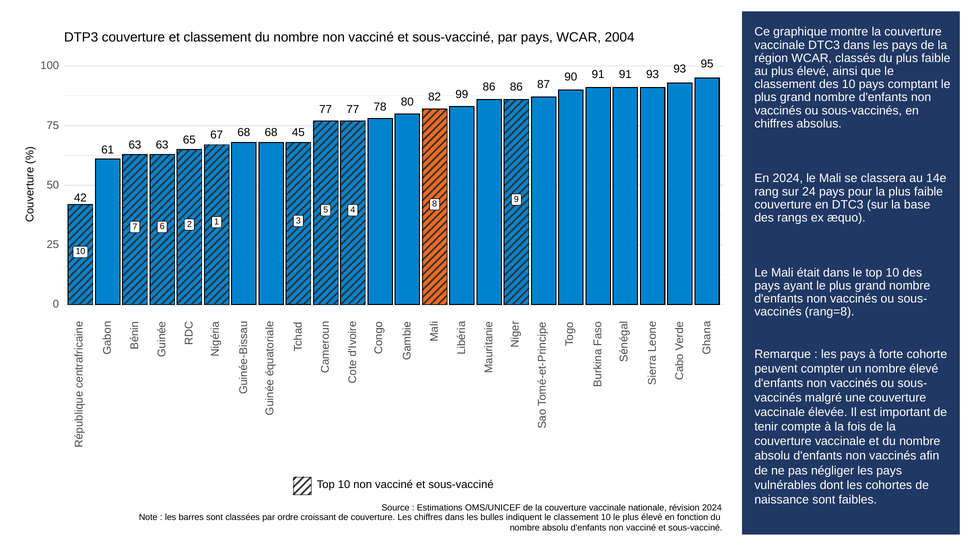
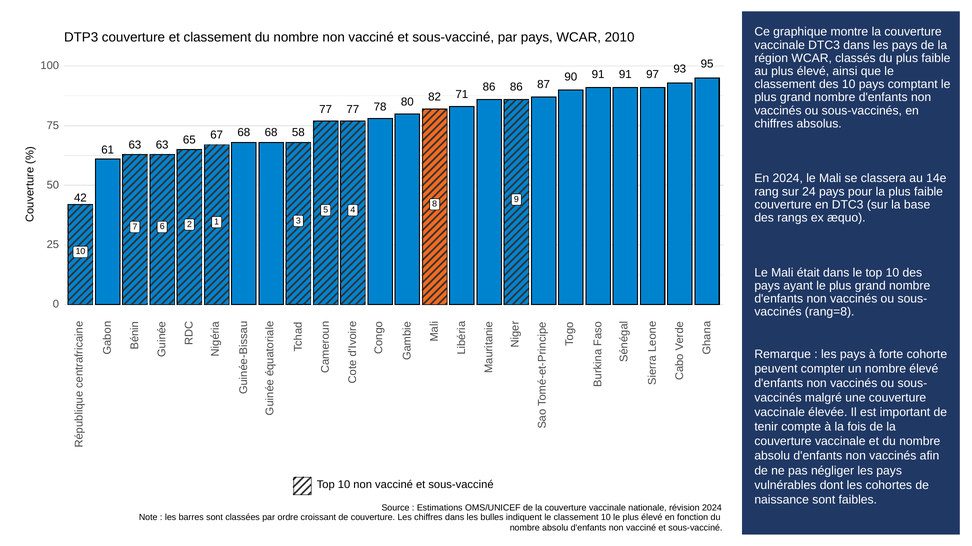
2004: 2004 -> 2010
91 93: 93 -> 97
99: 99 -> 71
45: 45 -> 58
